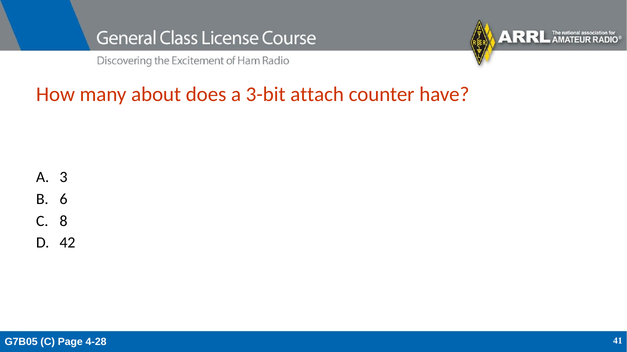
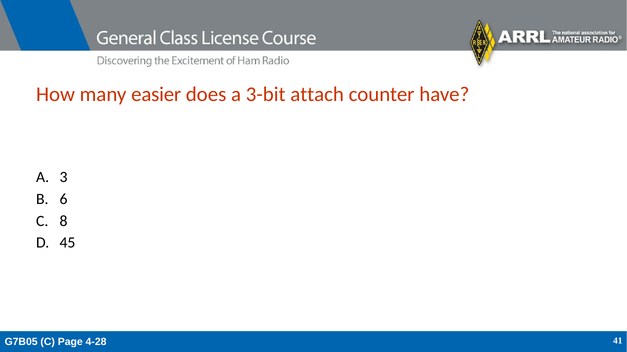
about: about -> easier
42: 42 -> 45
